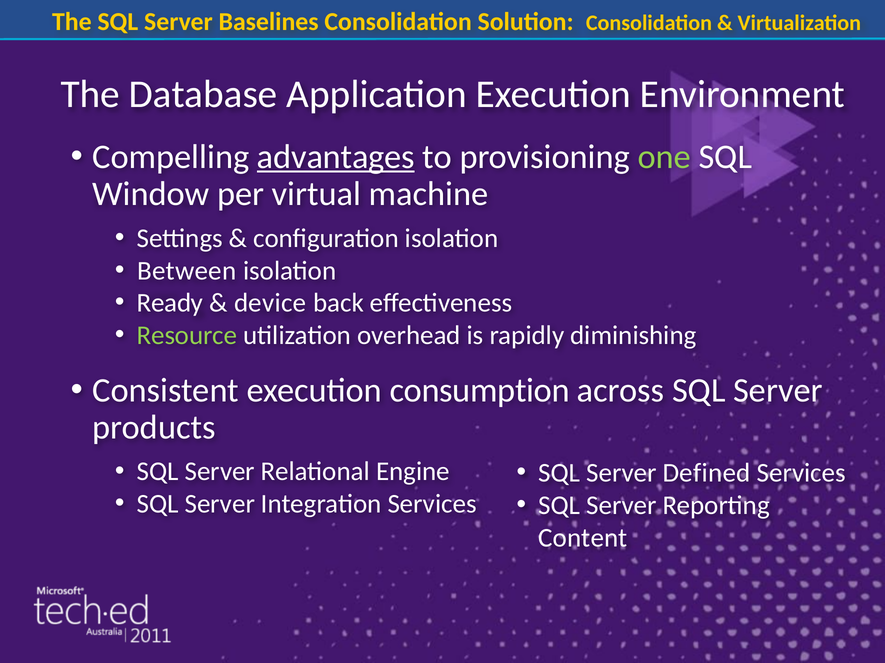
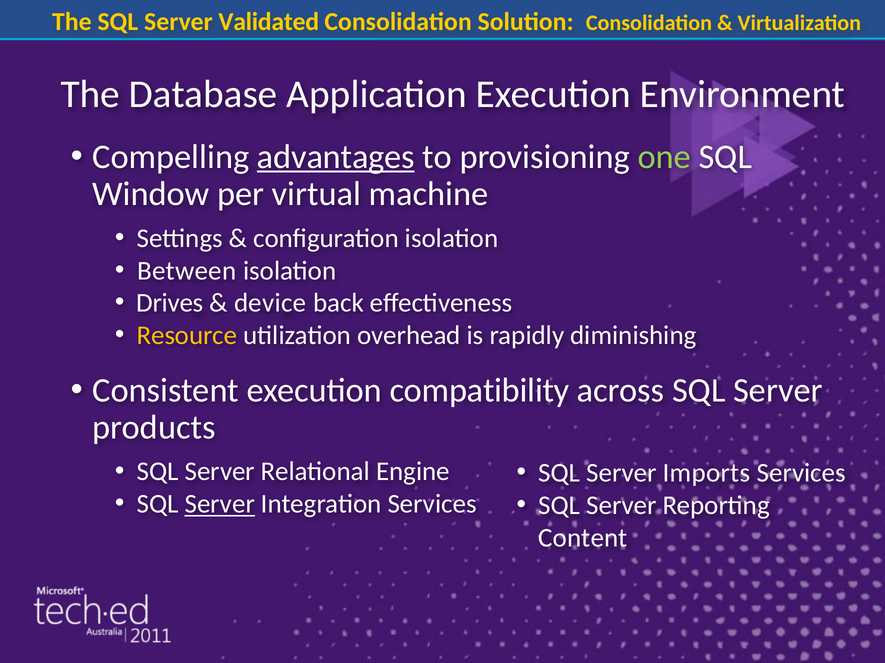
Baselines: Baselines -> Validated
Ready: Ready -> Drives
Resource colour: light green -> yellow
consumption: consumption -> compatibility
Defined: Defined -> Imports
Server at (220, 505) underline: none -> present
